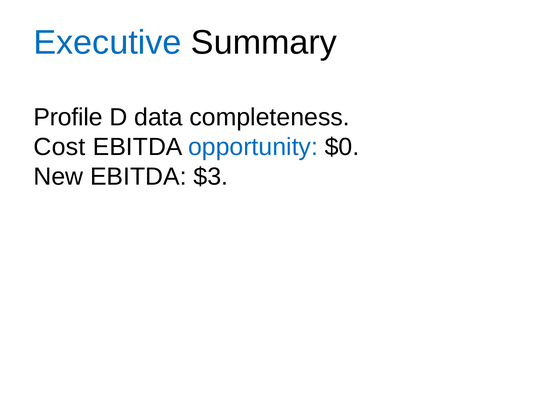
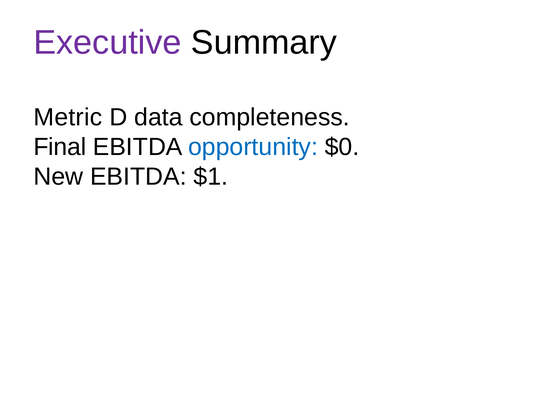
Executive colour: blue -> purple
Profile: Profile -> Metric
Cost: Cost -> Final
$3: $3 -> $1
